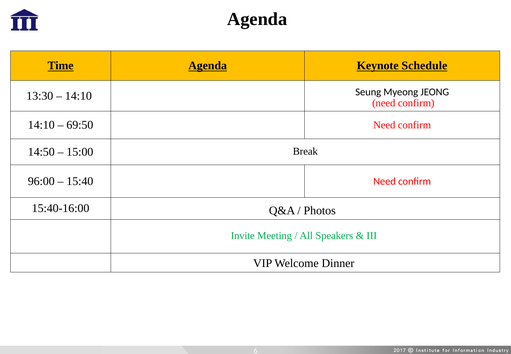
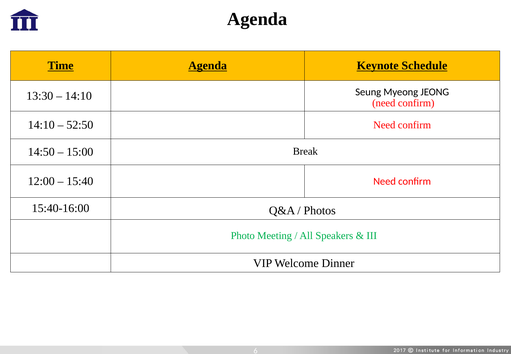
69:50: 69:50 -> 52:50
96:00: 96:00 -> 12:00
Invite: Invite -> Photo
